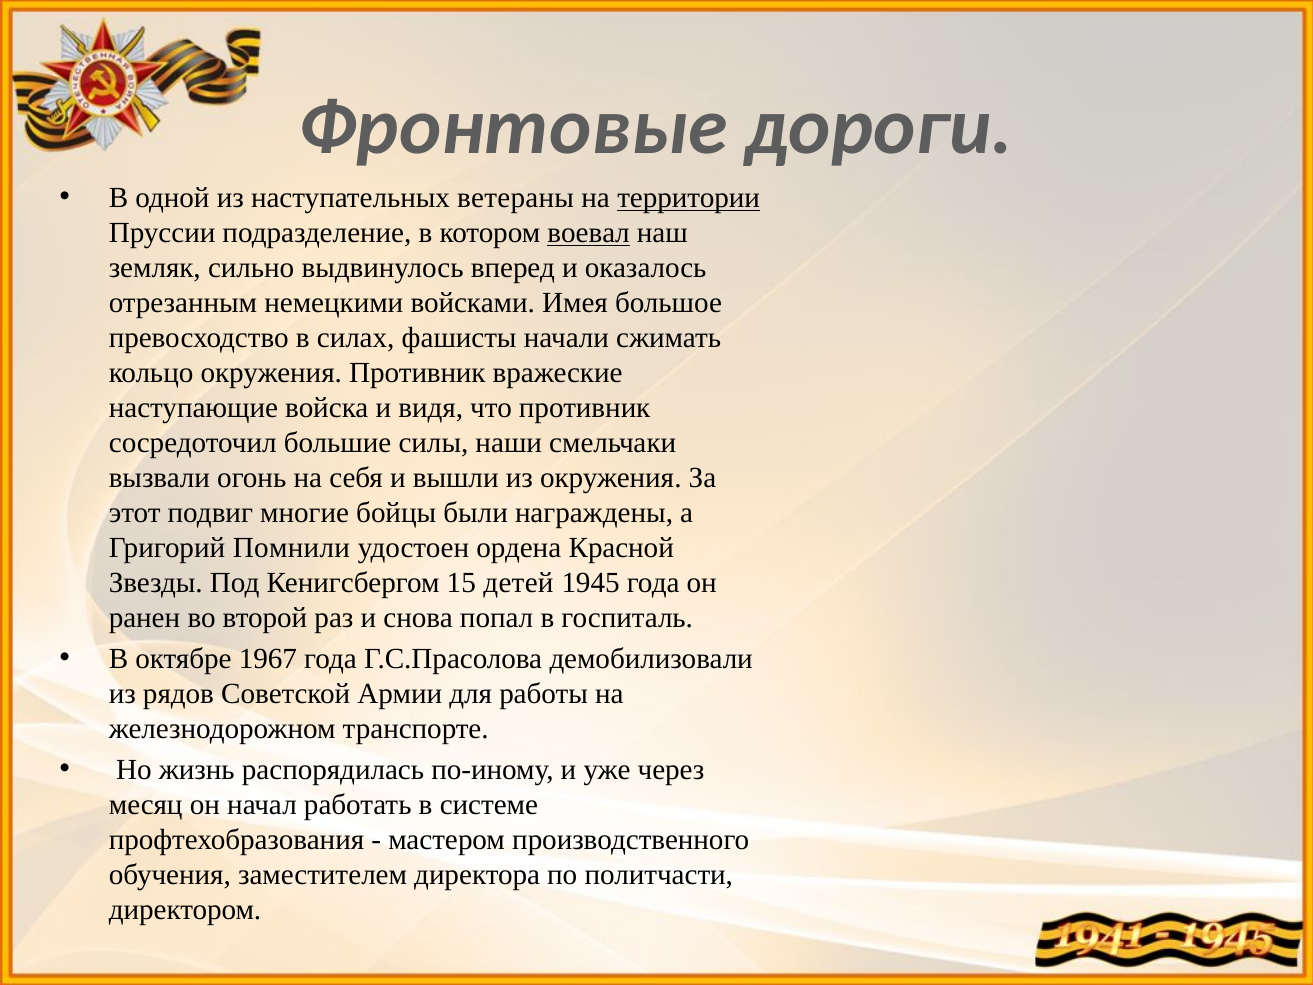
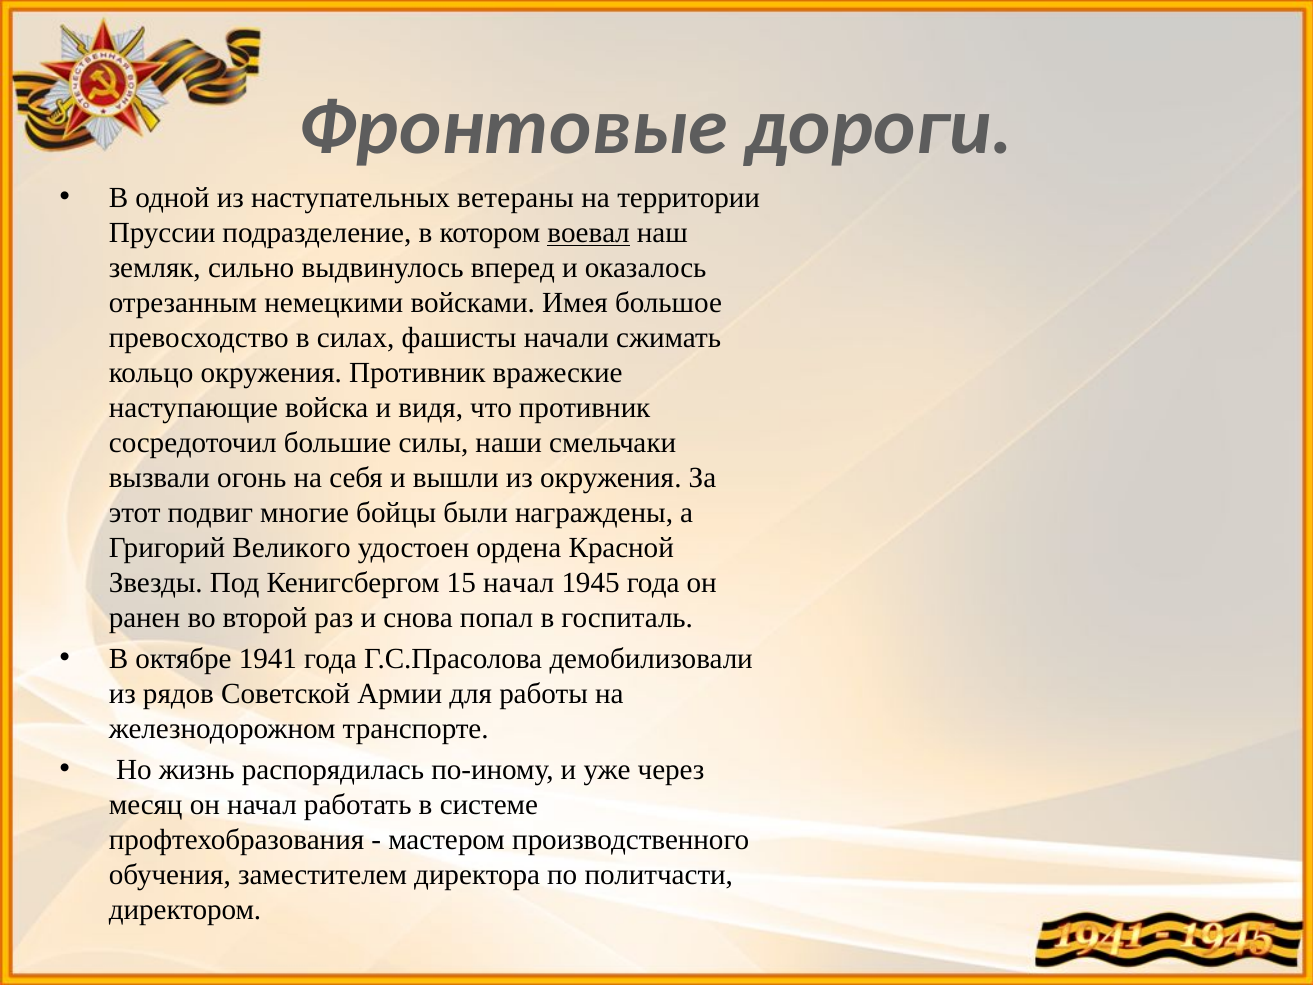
территории underline: present -> none
Помнили: Помнили -> Великого
15 детей: детей -> начал
1967: 1967 -> 1941
